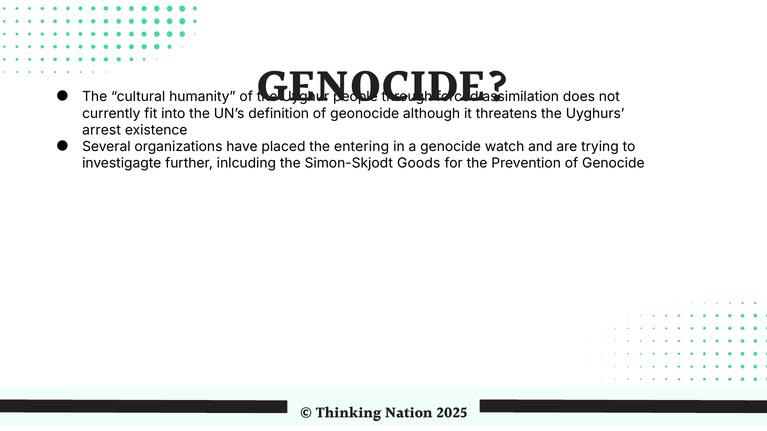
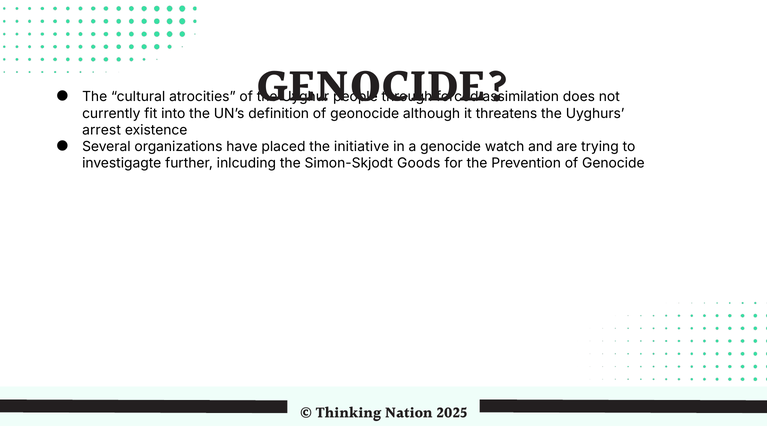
humanity: humanity -> atrocities
entering: entering -> initiative
